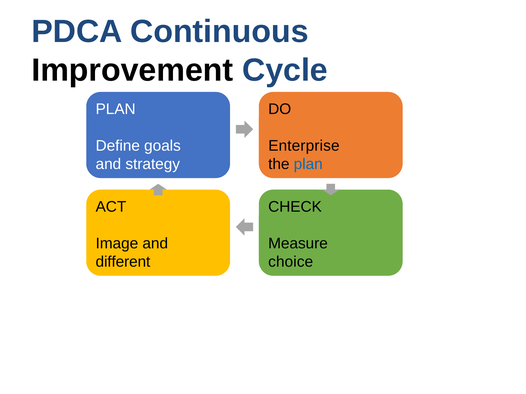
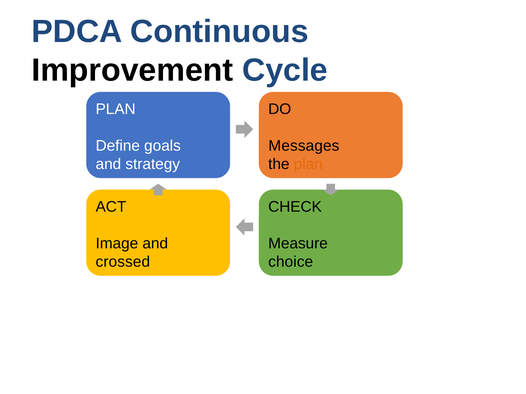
Enterprise: Enterprise -> Messages
plan at (308, 164) colour: blue -> orange
different: different -> crossed
